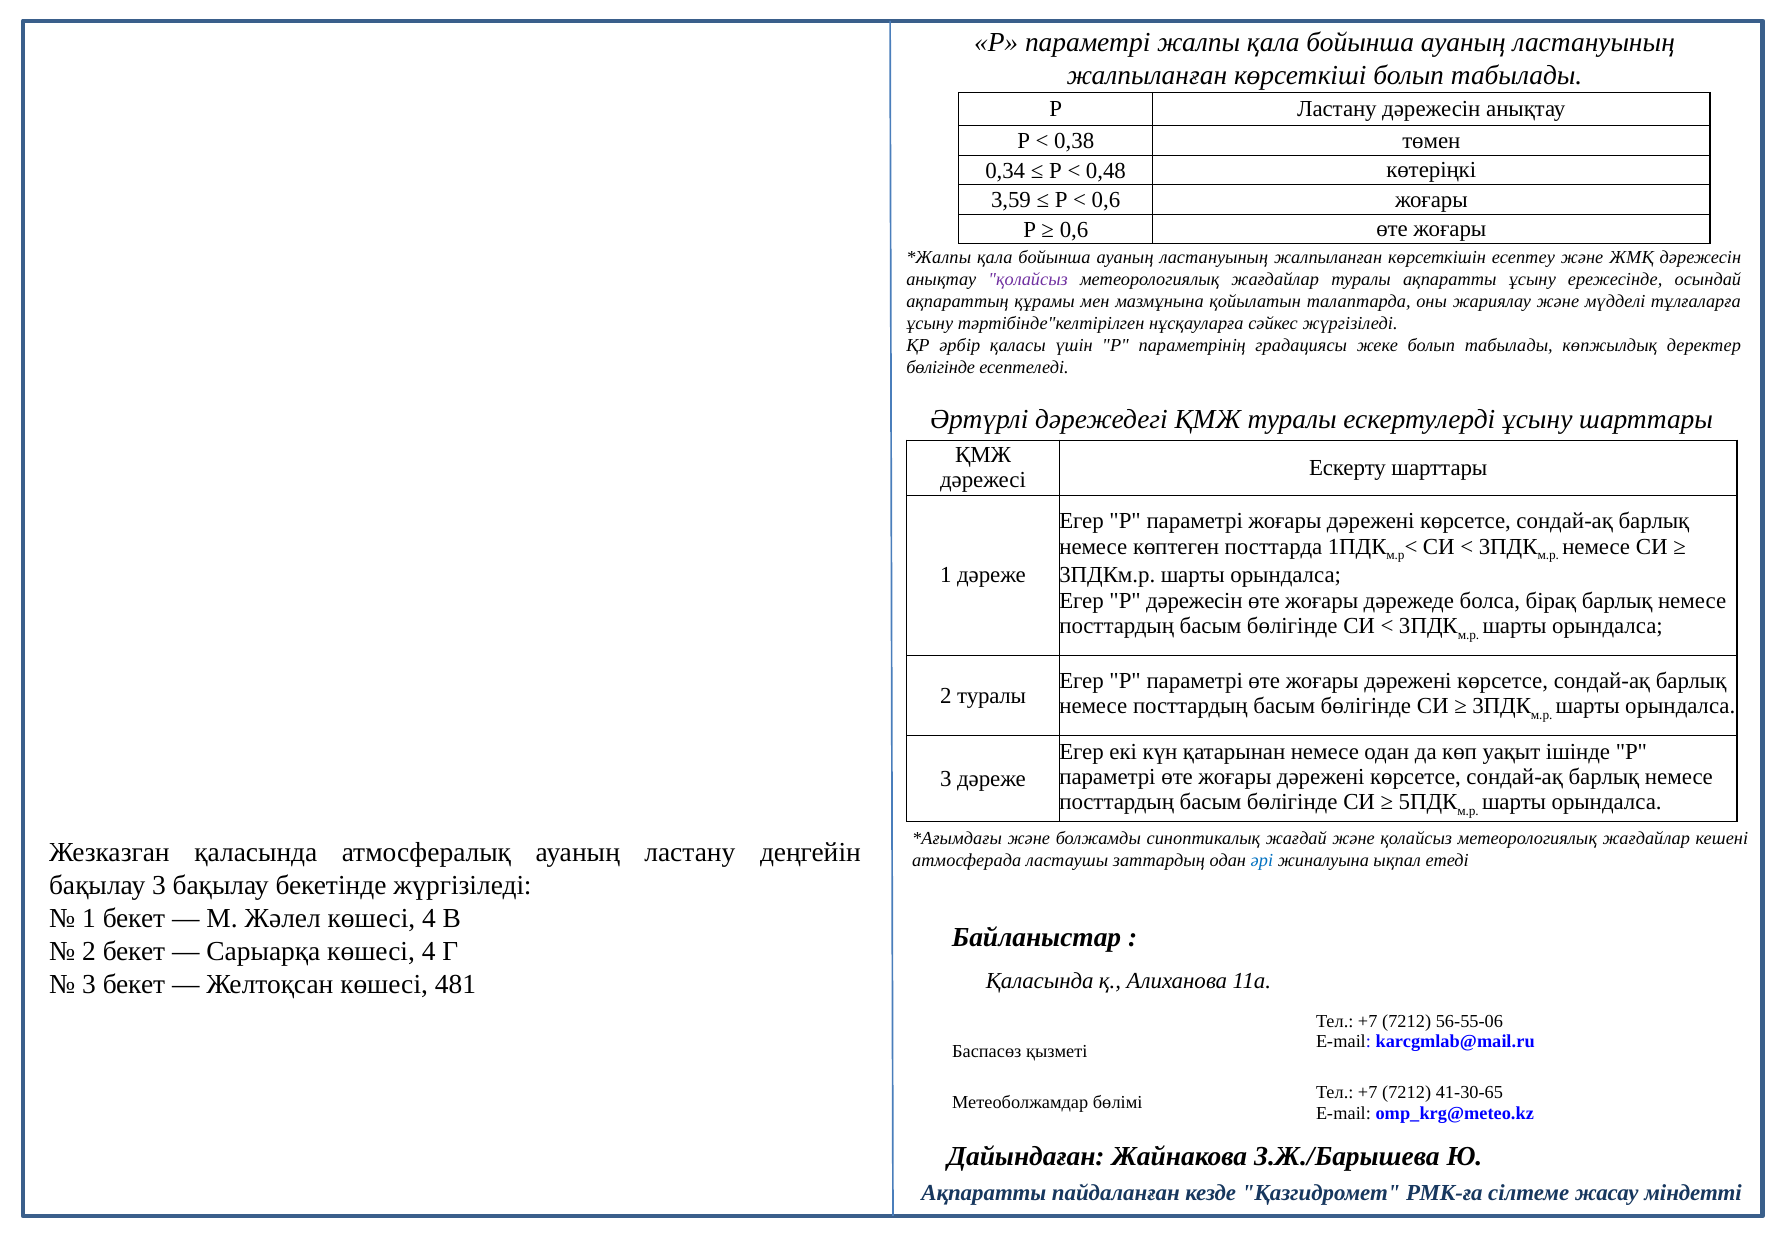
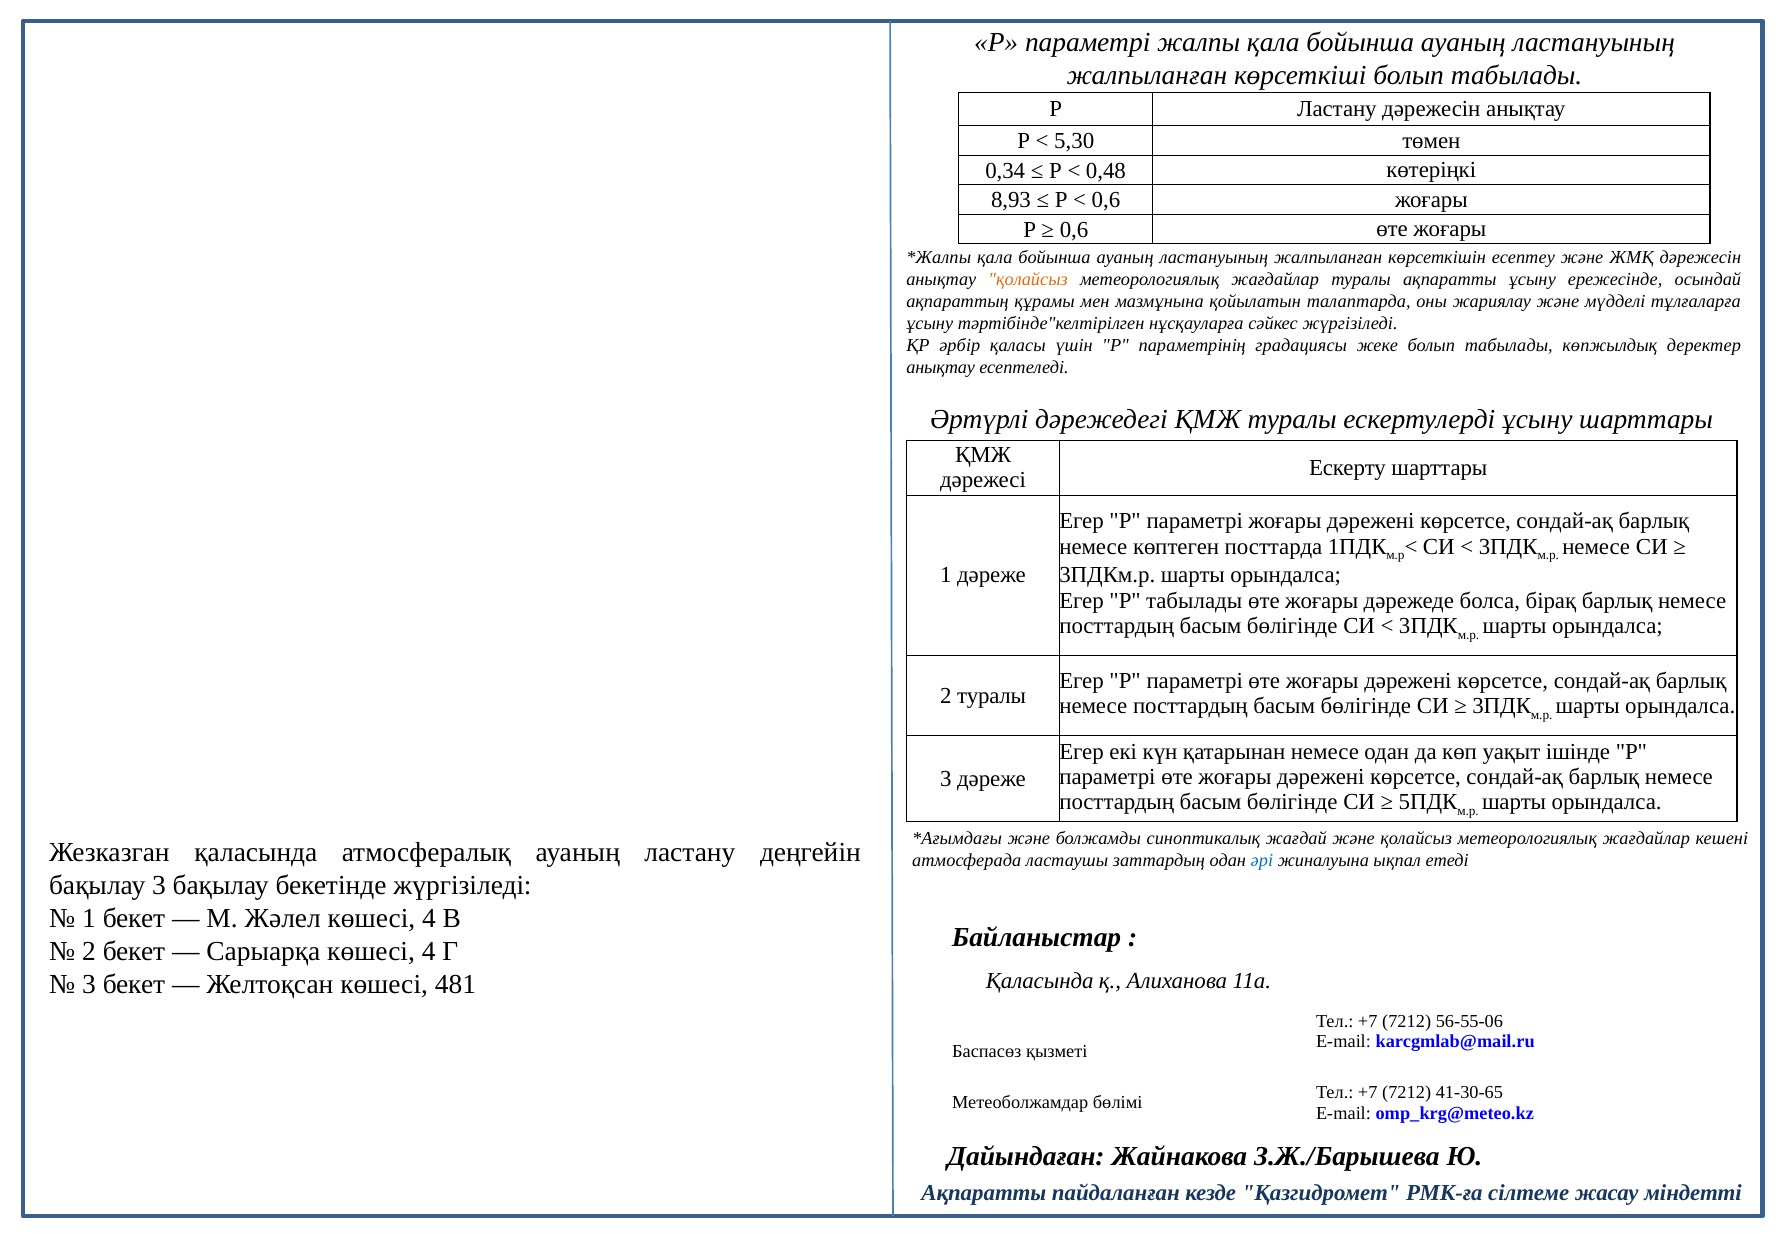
0,38: 0,38 -> 5,30
3,59: 3,59 -> 8,93
қолайсыз at (1028, 280) colour: purple -> orange
бөлігінде at (941, 367): бөлігінде -> анықтау
P дәрежесін: дәрежесін -> табылады
